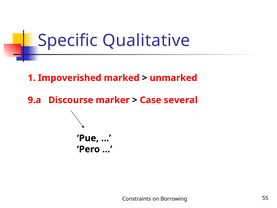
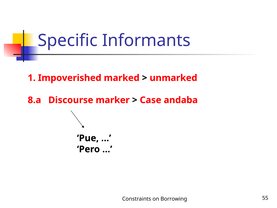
Qualitative: Qualitative -> Informants
9.a: 9.a -> 8.a
several: several -> andaba
